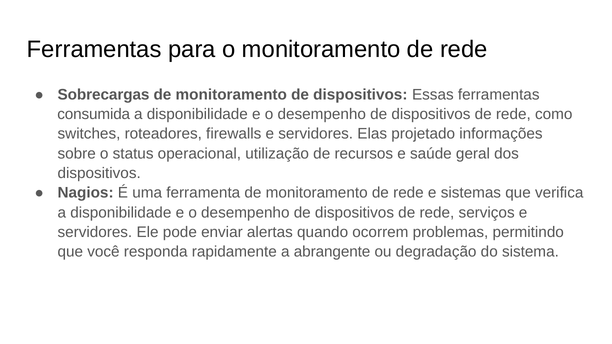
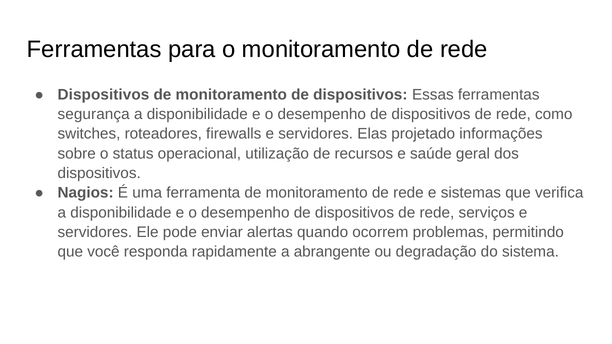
Sobrecargas at (104, 95): Sobrecargas -> Dispositivos
consumida: consumida -> segurança
